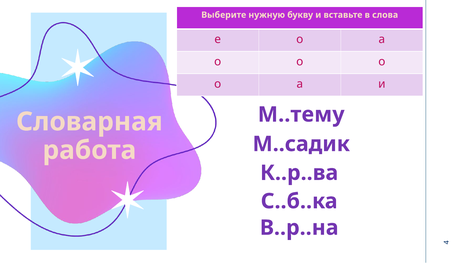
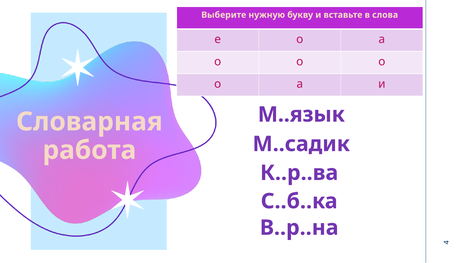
М..тему: М..тему -> М..язык
